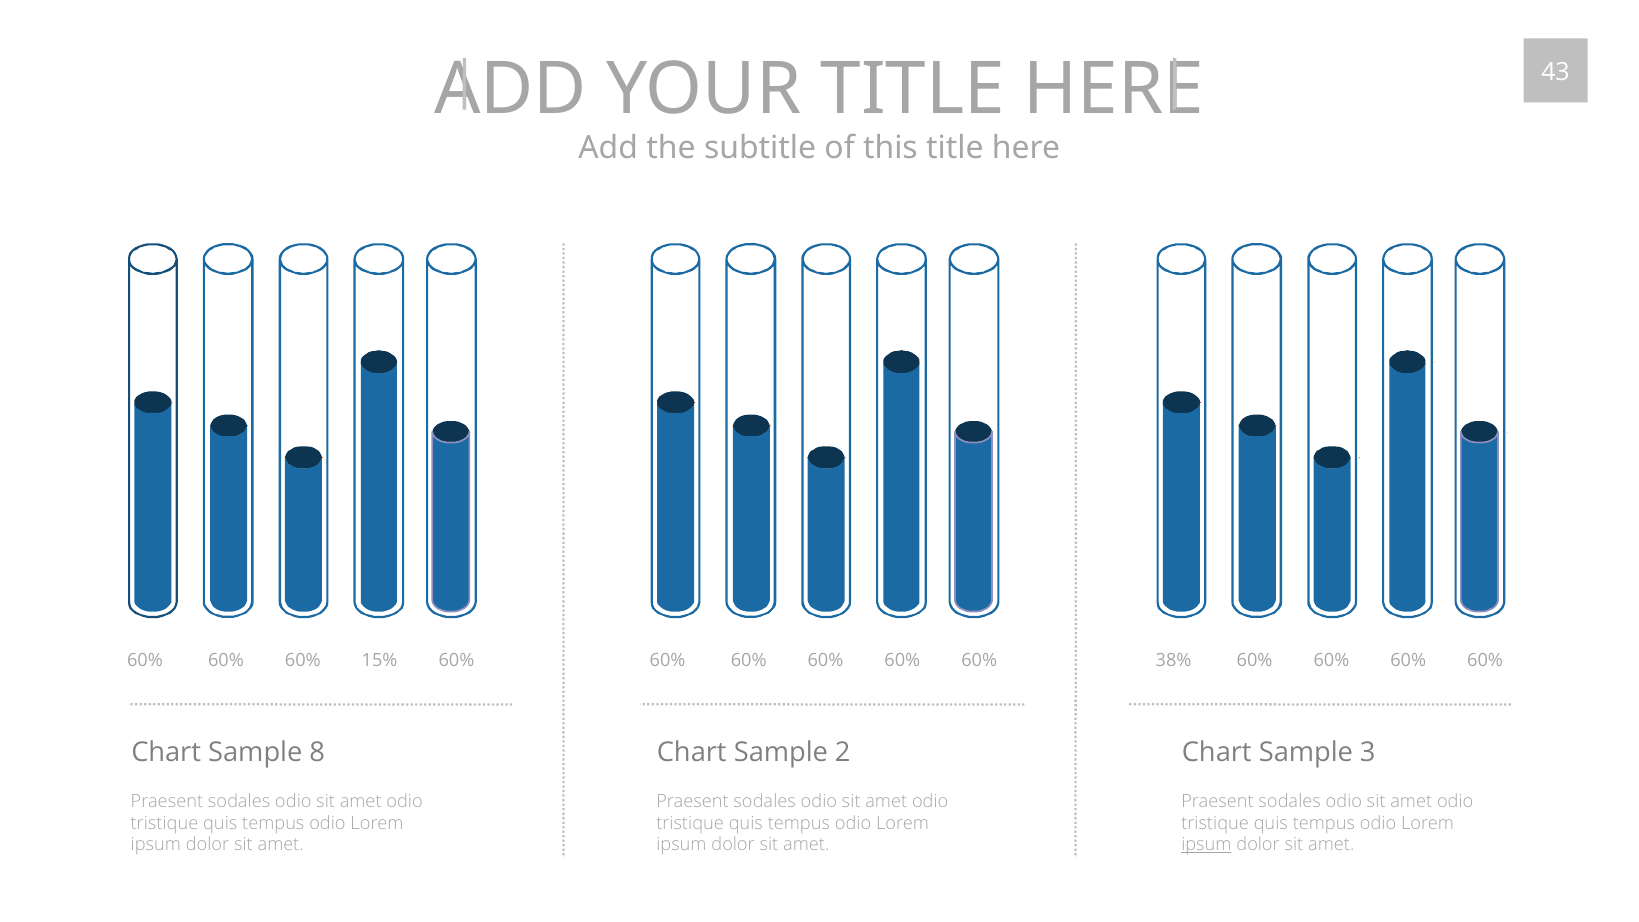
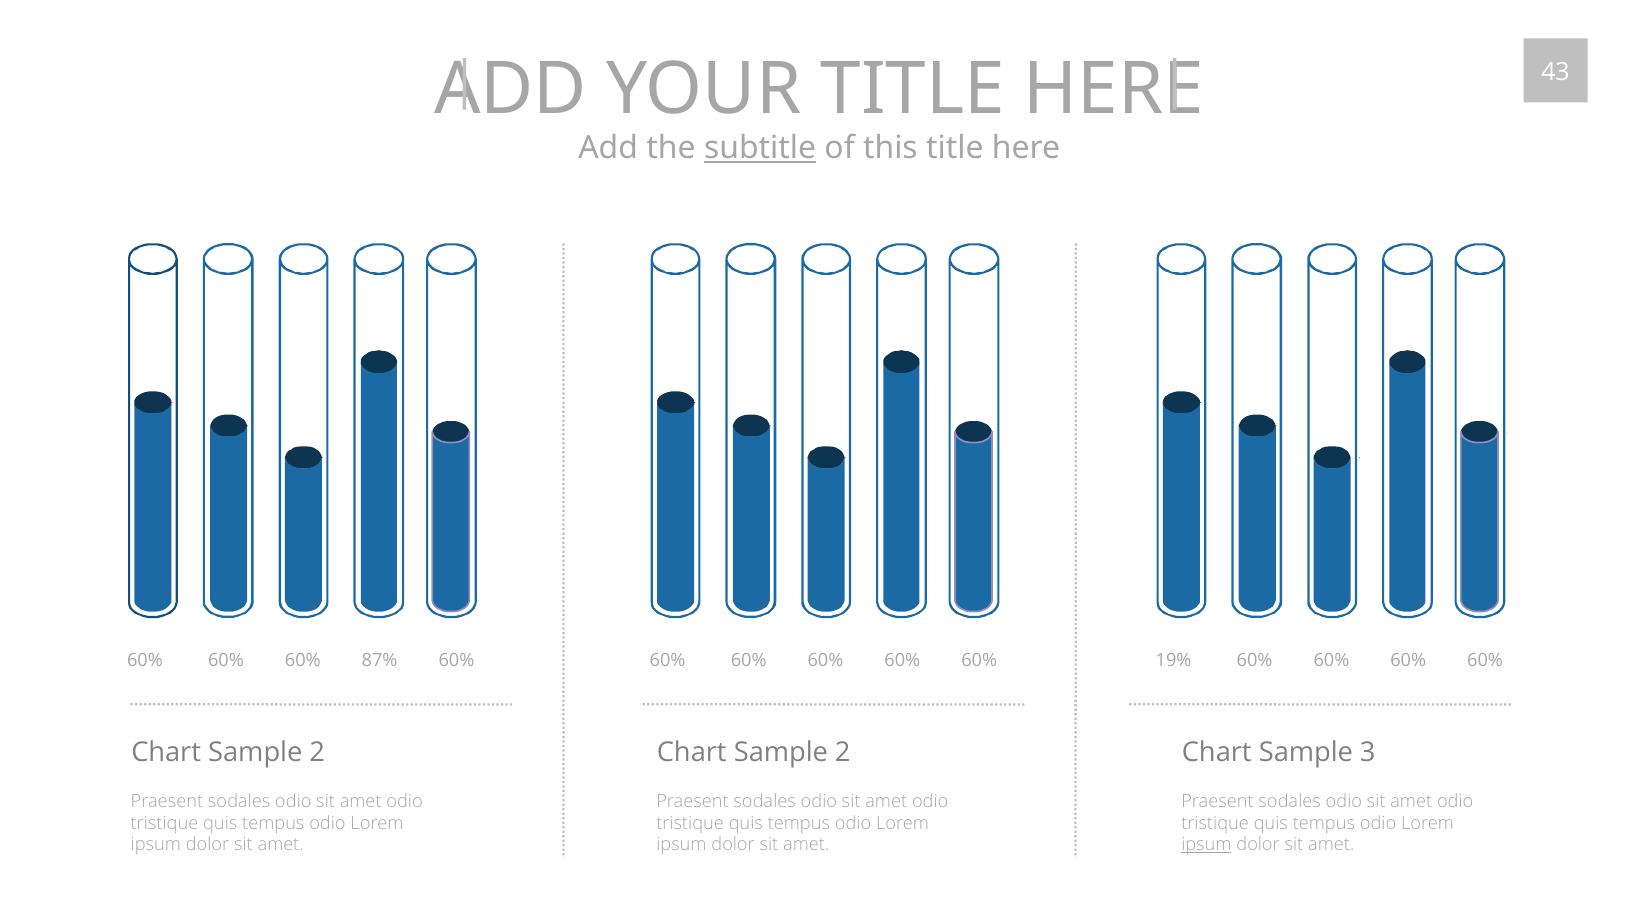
subtitle underline: none -> present
15%: 15% -> 87%
38%: 38% -> 19%
8 at (317, 753): 8 -> 2
